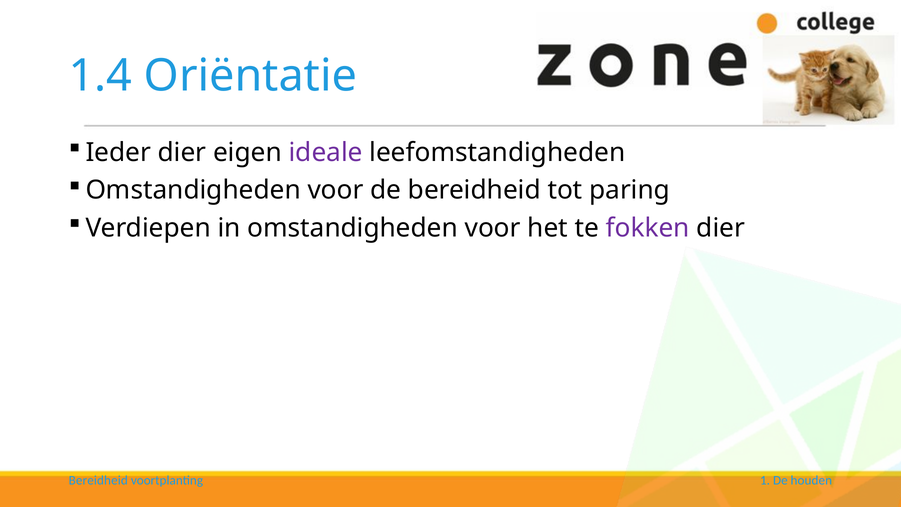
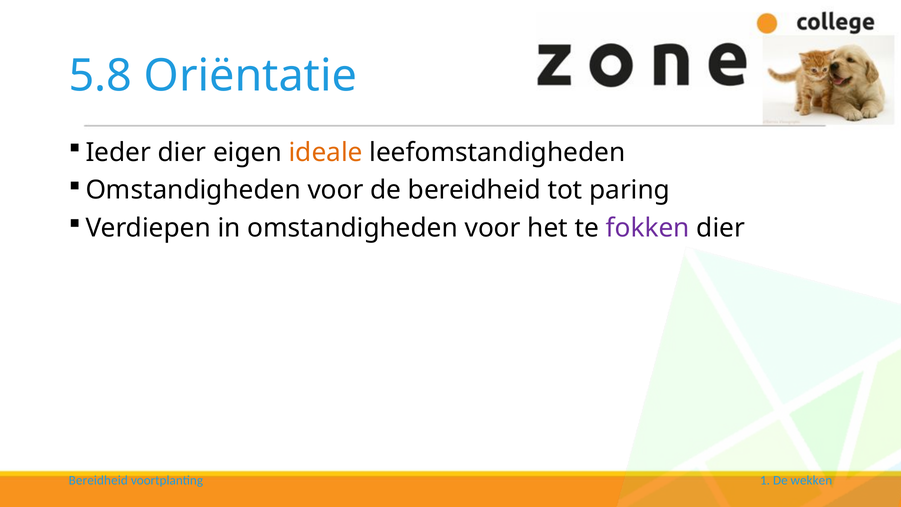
1.4: 1.4 -> 5.8
ideale colour: purple -> orange
houden: houden -> wekken
